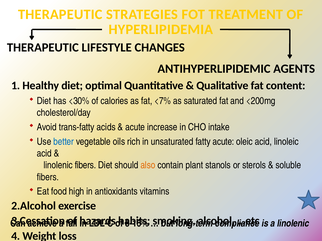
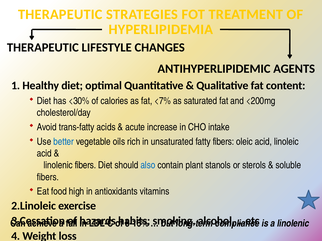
fatty acute: acute -> fibers
also colour: orange -> blue
2.Alcohol: 2.Alcohol -> 2.Linoleic
